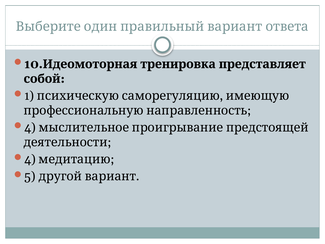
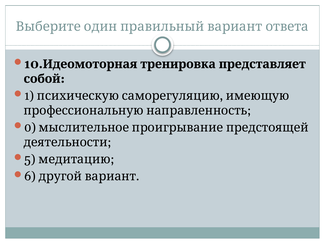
4 at (30, 127): 4 -> 0
4 at (30, 159): 4 -> 5
5: 5 -> 6
